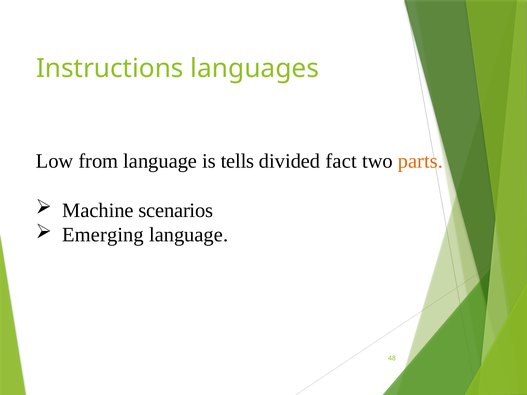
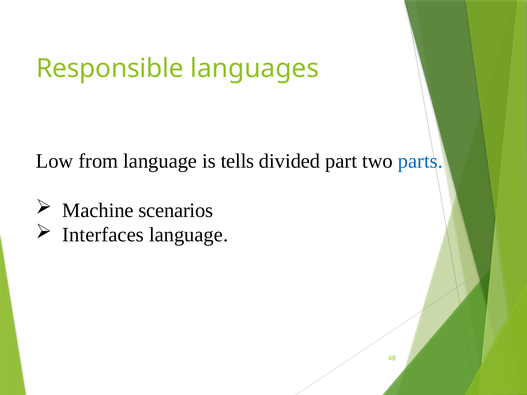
Instructions: Instructions -> Responsible
fact: fact -> part
parts colour: orange -> blue
Emerging: Emerging -> Interfaces
